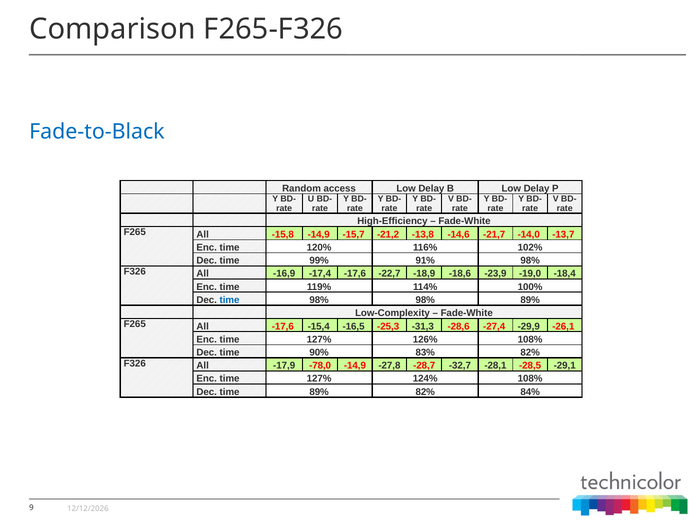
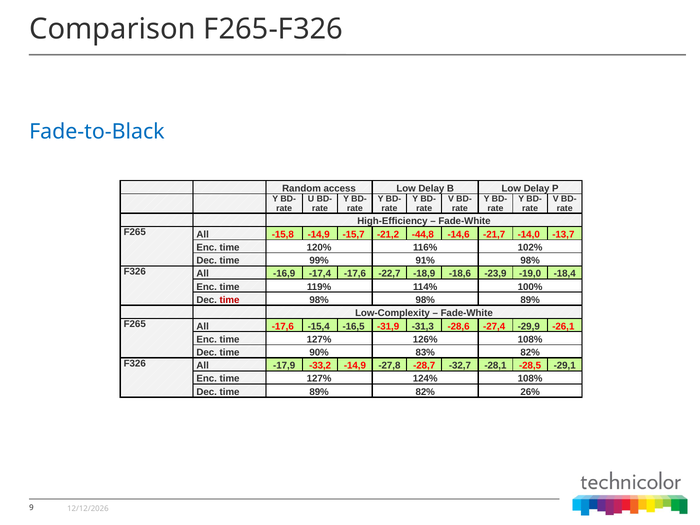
-13,8: -13,8 -> -44,8
time at (230, 300) colour: blue -> red
-25,3: -25,3 -> -31,9
-78,0: -78,0 -> -33,2
84%: 84% -> 26%
